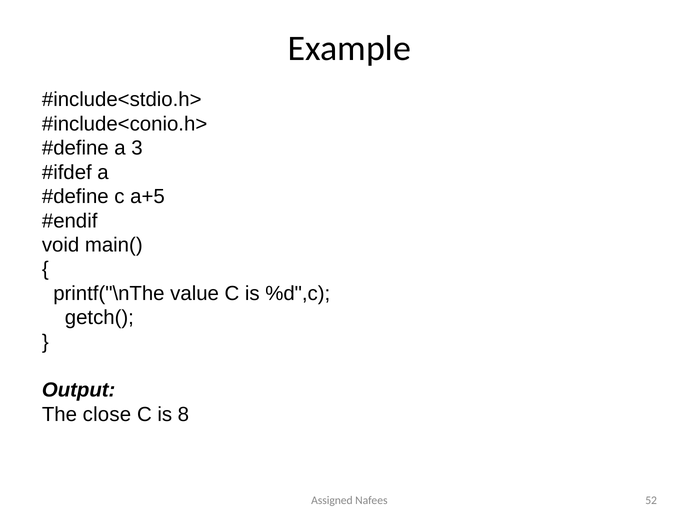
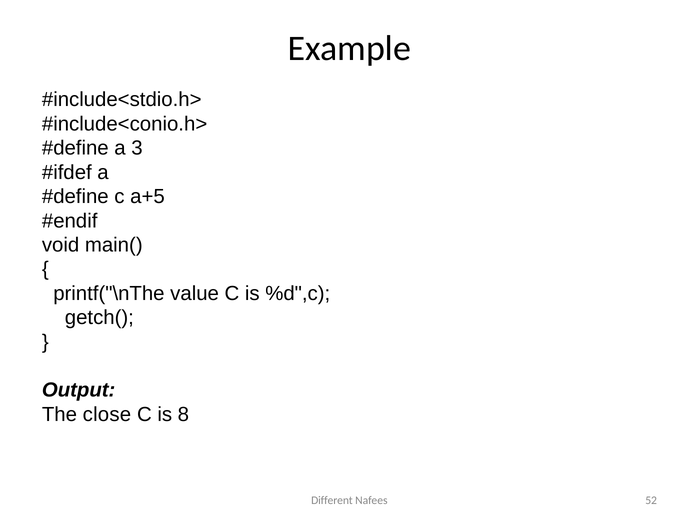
Assigned: Assigned -> Different
